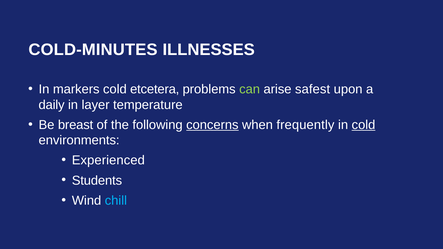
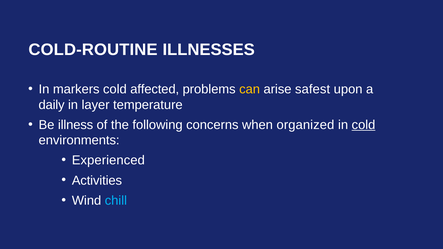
COLD-MINUTES: COLD-MINUTES -> COLD-ROUTINE
etcetera: etcetera -> affected
can colour: light green -> yellow
breast: breast -> illness
concerns underline: present -> none
frequently: frequently -> organized
Students: Students -> Activities
